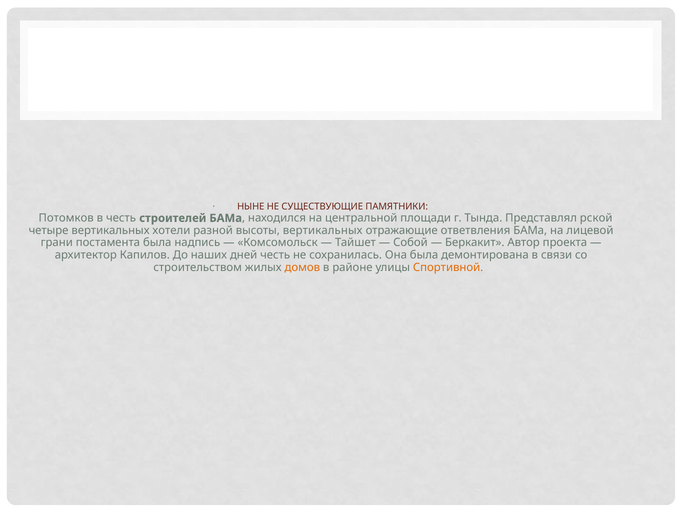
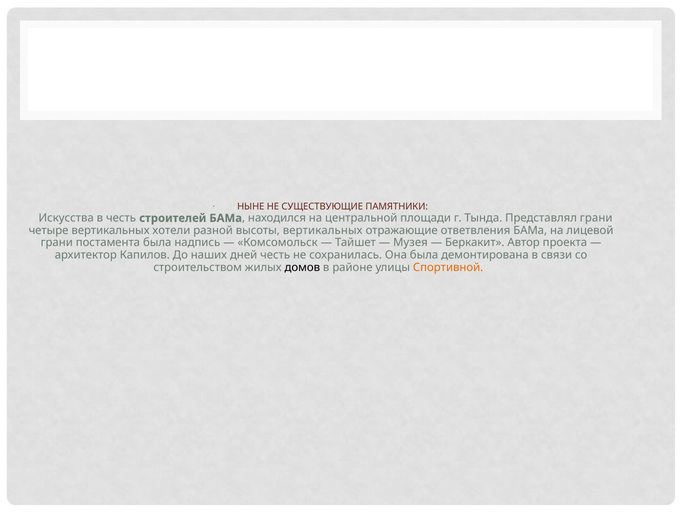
Потомков: Потомков -> Искусства
Представлял рской: рской -> грани
Собой: Собой -> Музея
домов colour: orange -> black
